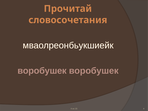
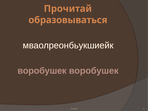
словосочетания: словосочетания -> образовываться
